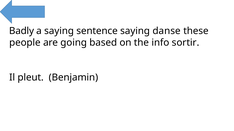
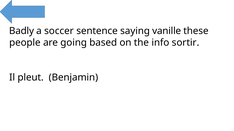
a saying: saying -> soccer
danse: danse -> vanille
